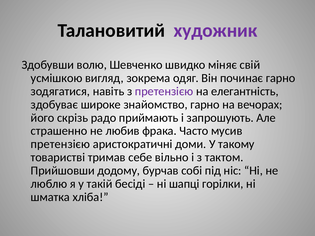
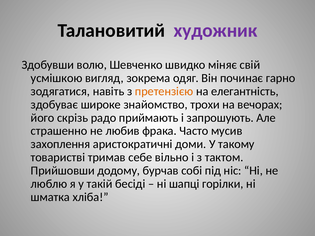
претензією at (164, 91) colour: purple -> orange
знайомство гарно: гарно -> трохи
претензією at (60, 144): претензією -> захоплення
